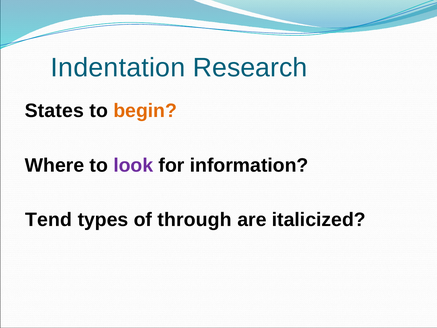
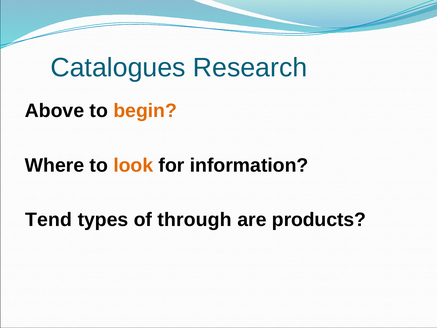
Indentation: Indentation -> Catalogues
States: States -> Above
look colour: purple -> orange
italicized: italicized -> products
